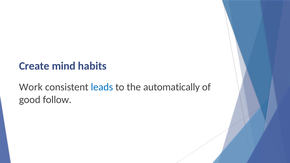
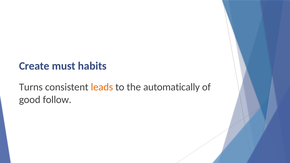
mind: mind -> must
Work: Work -> Turns
leads colour: blue -> orange
